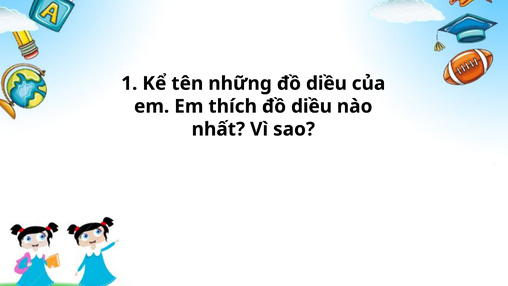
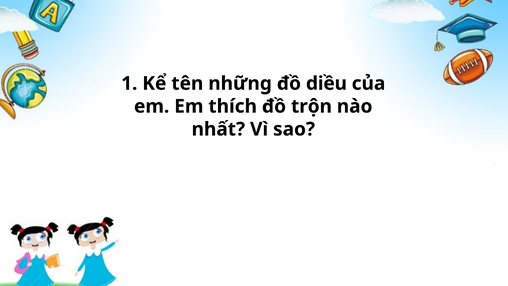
thích đồ diều: diều -> trộn
